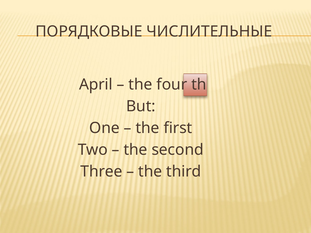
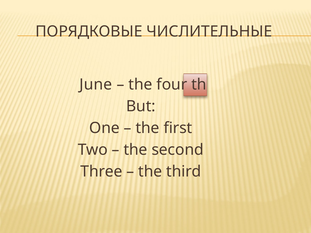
April: April -> June
